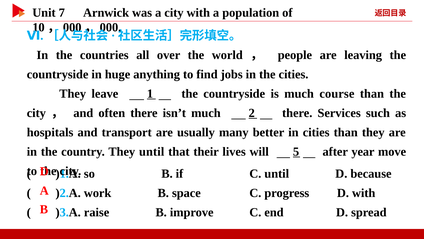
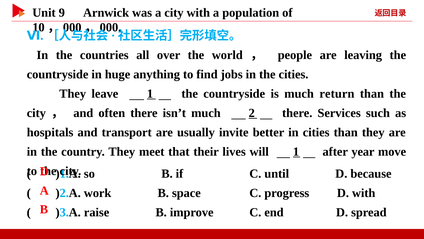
7: 7 -> 9
course: course -> return
many: many -> invite
They until: until -> meet
will 5: 5 -> 1
